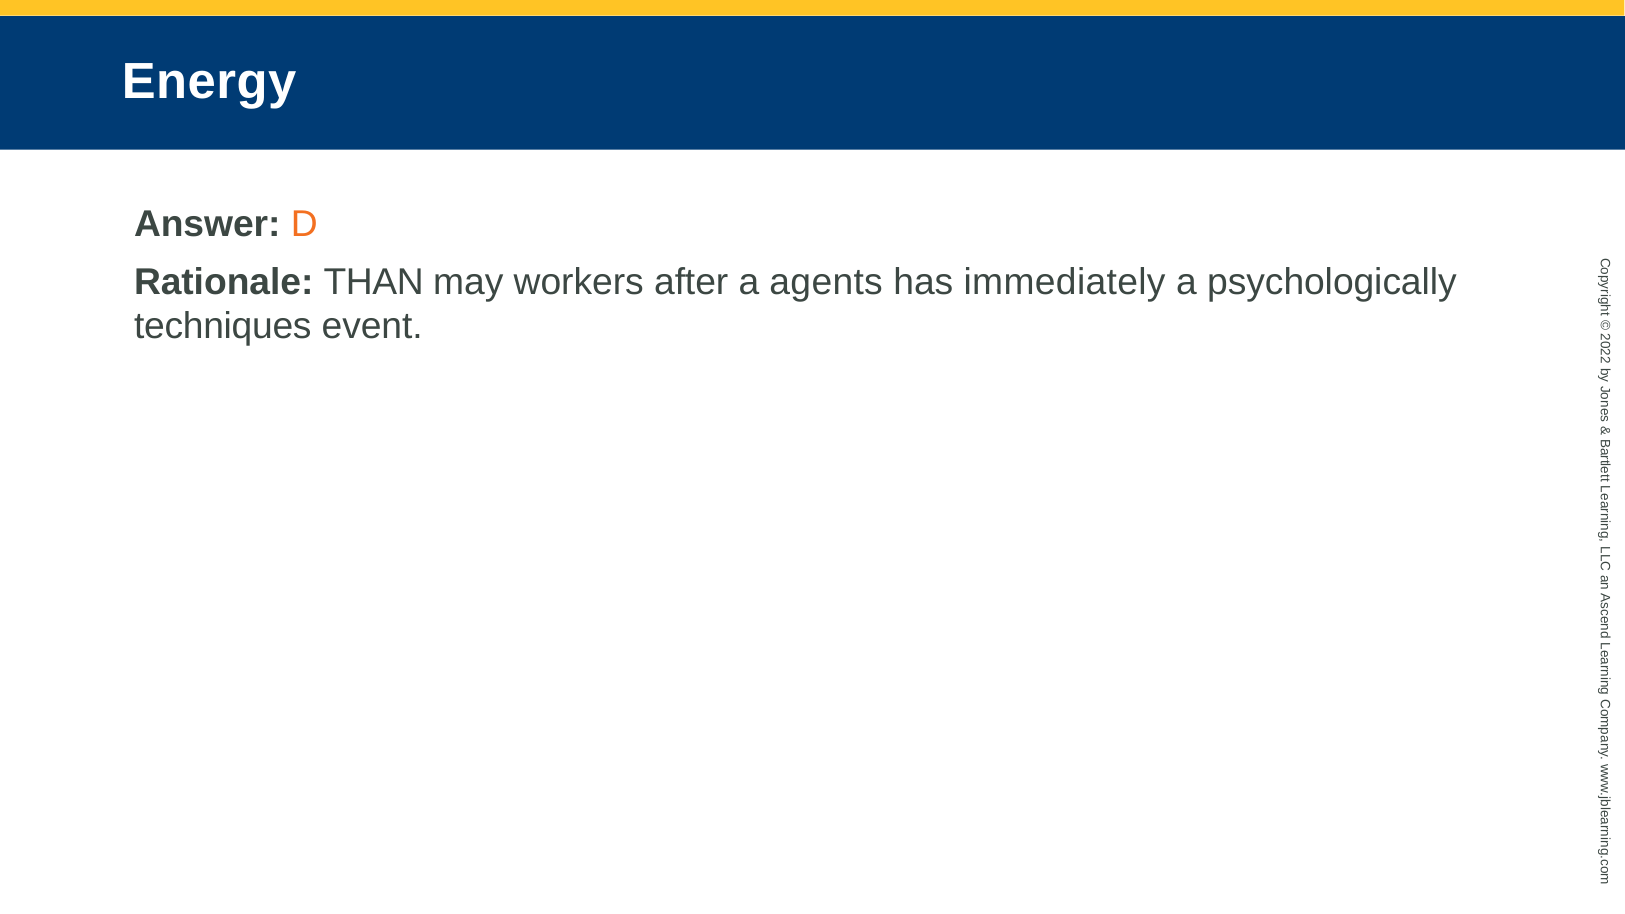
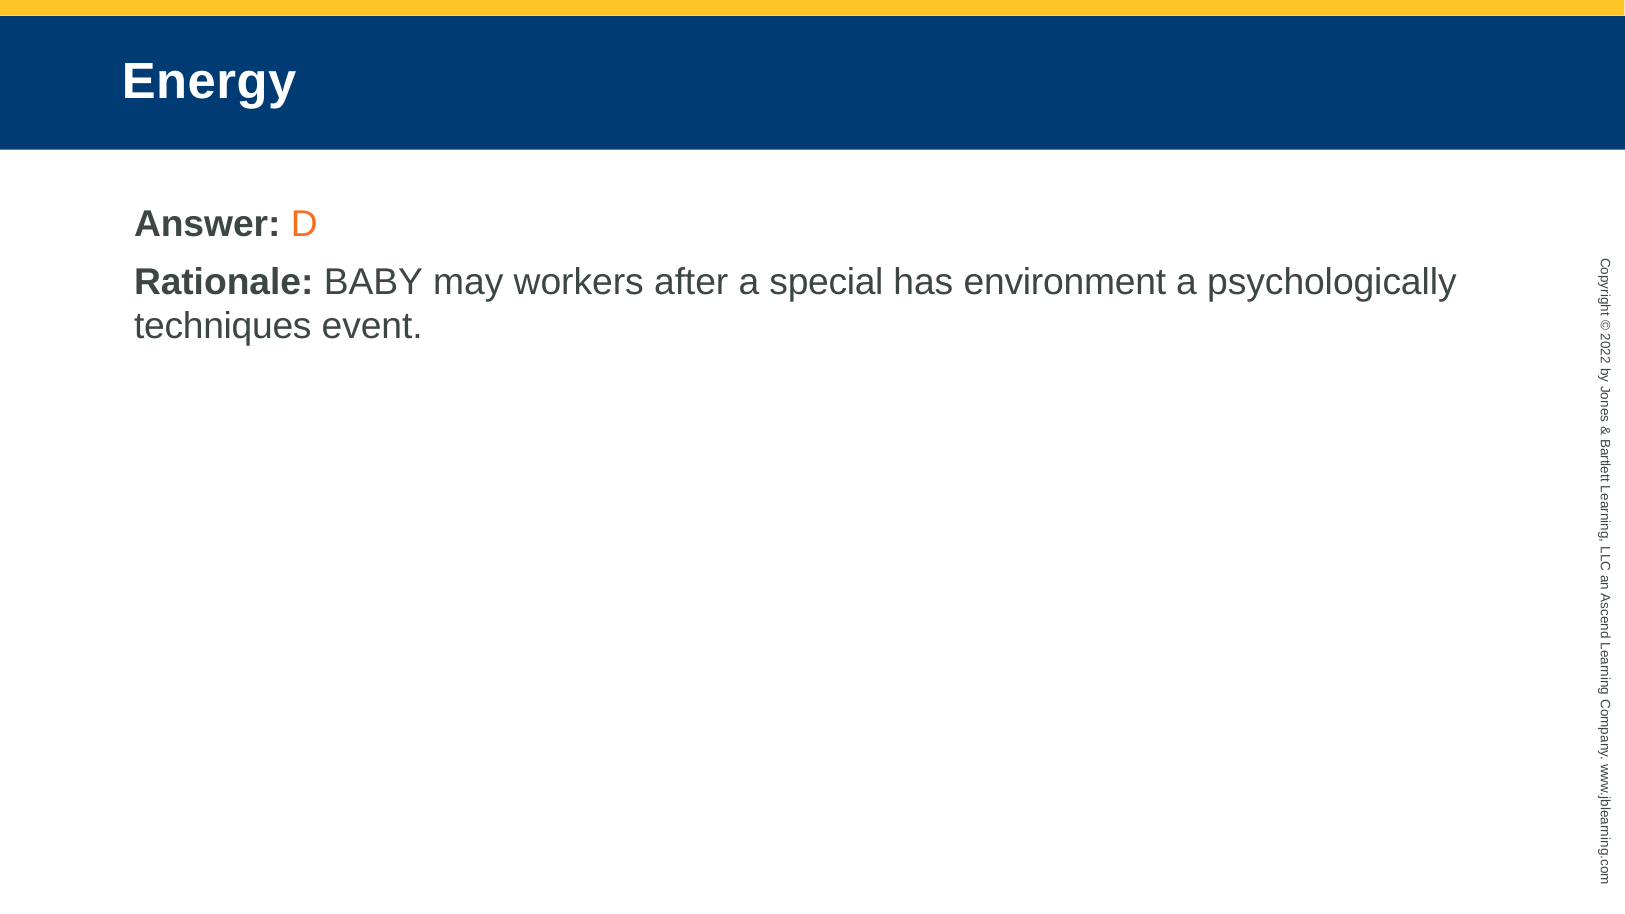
THAN: THAN -> BABY
agents: agents -> special
immediately: immediately -> environment
